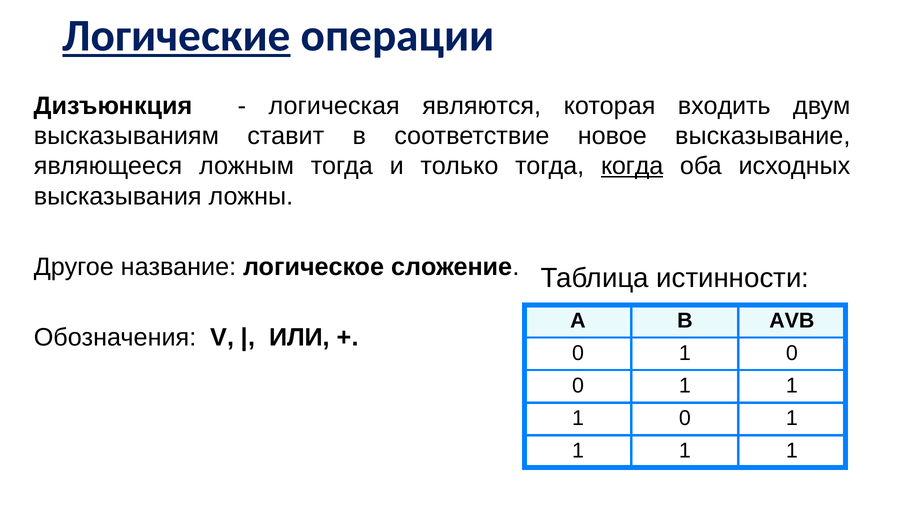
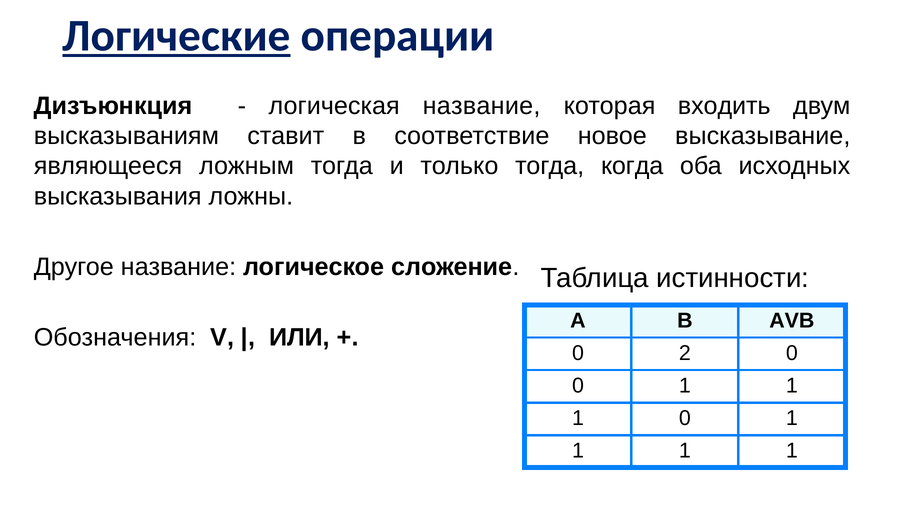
логическая являются: являются -> название
когда underline: present -> none
1 at (685, 353): 1 -> 2
